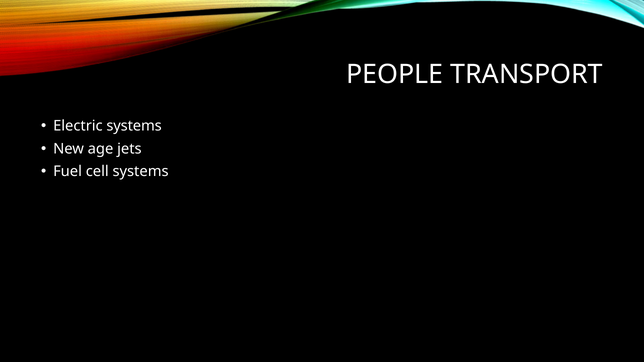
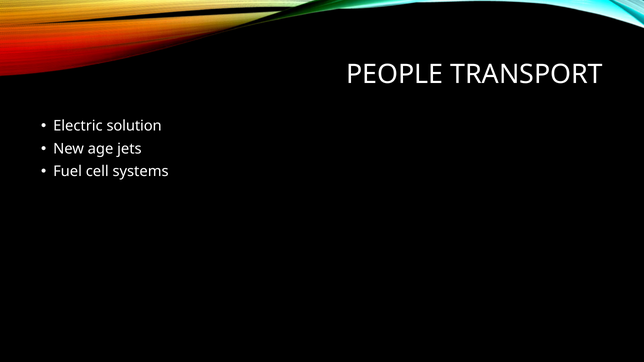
Electric systems: systems -> solution
